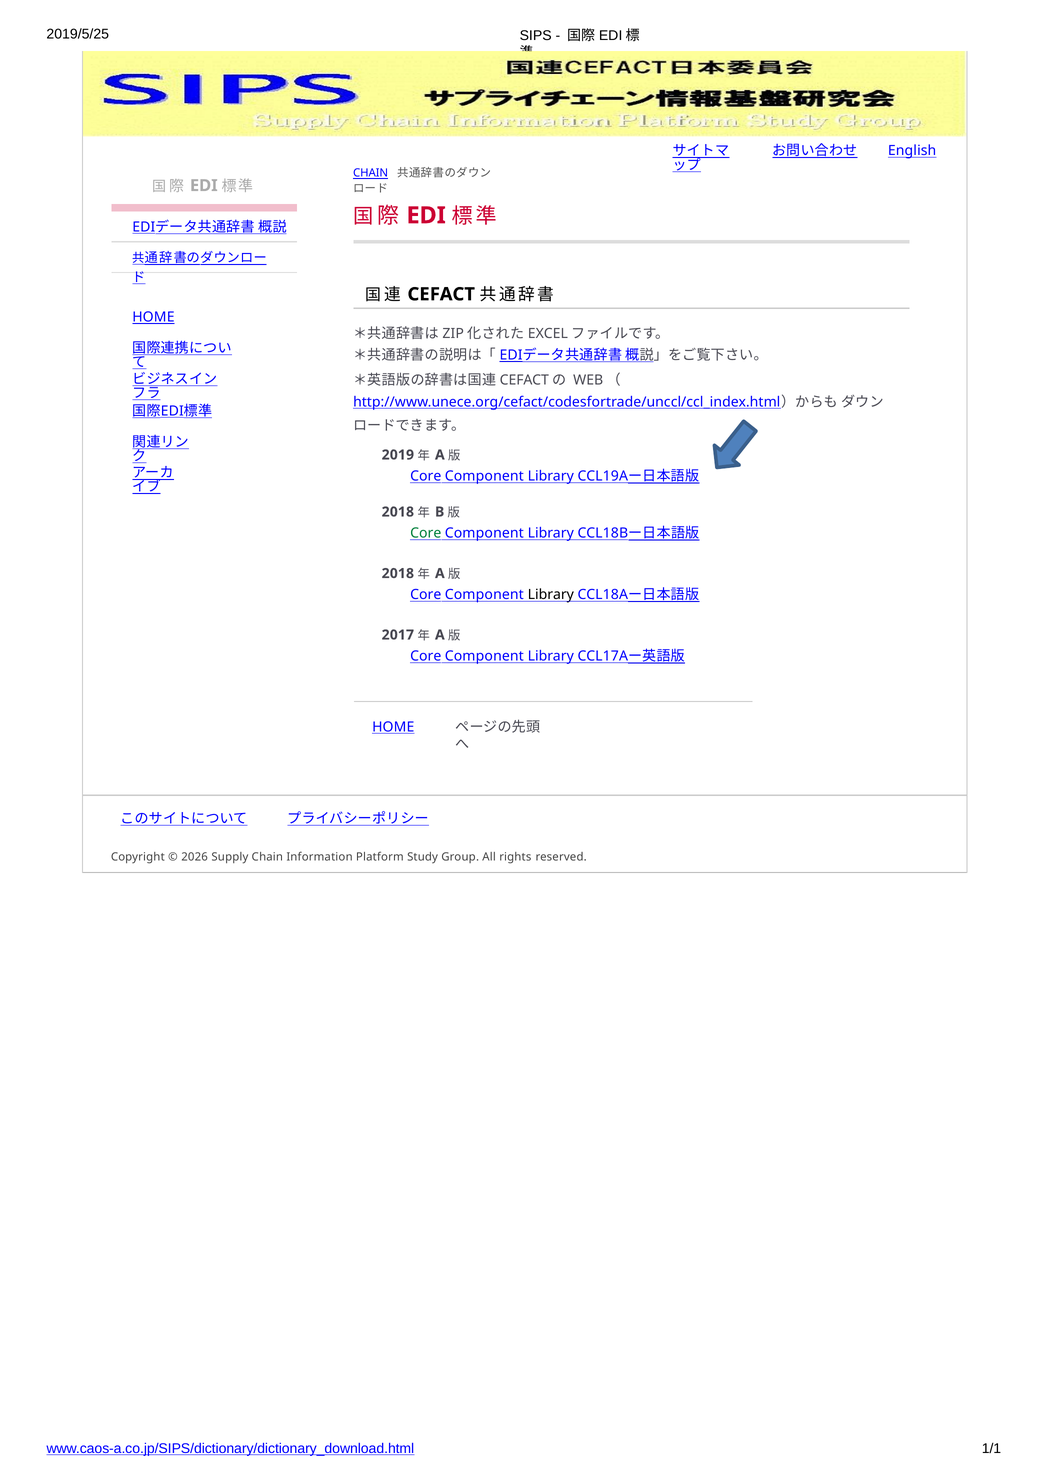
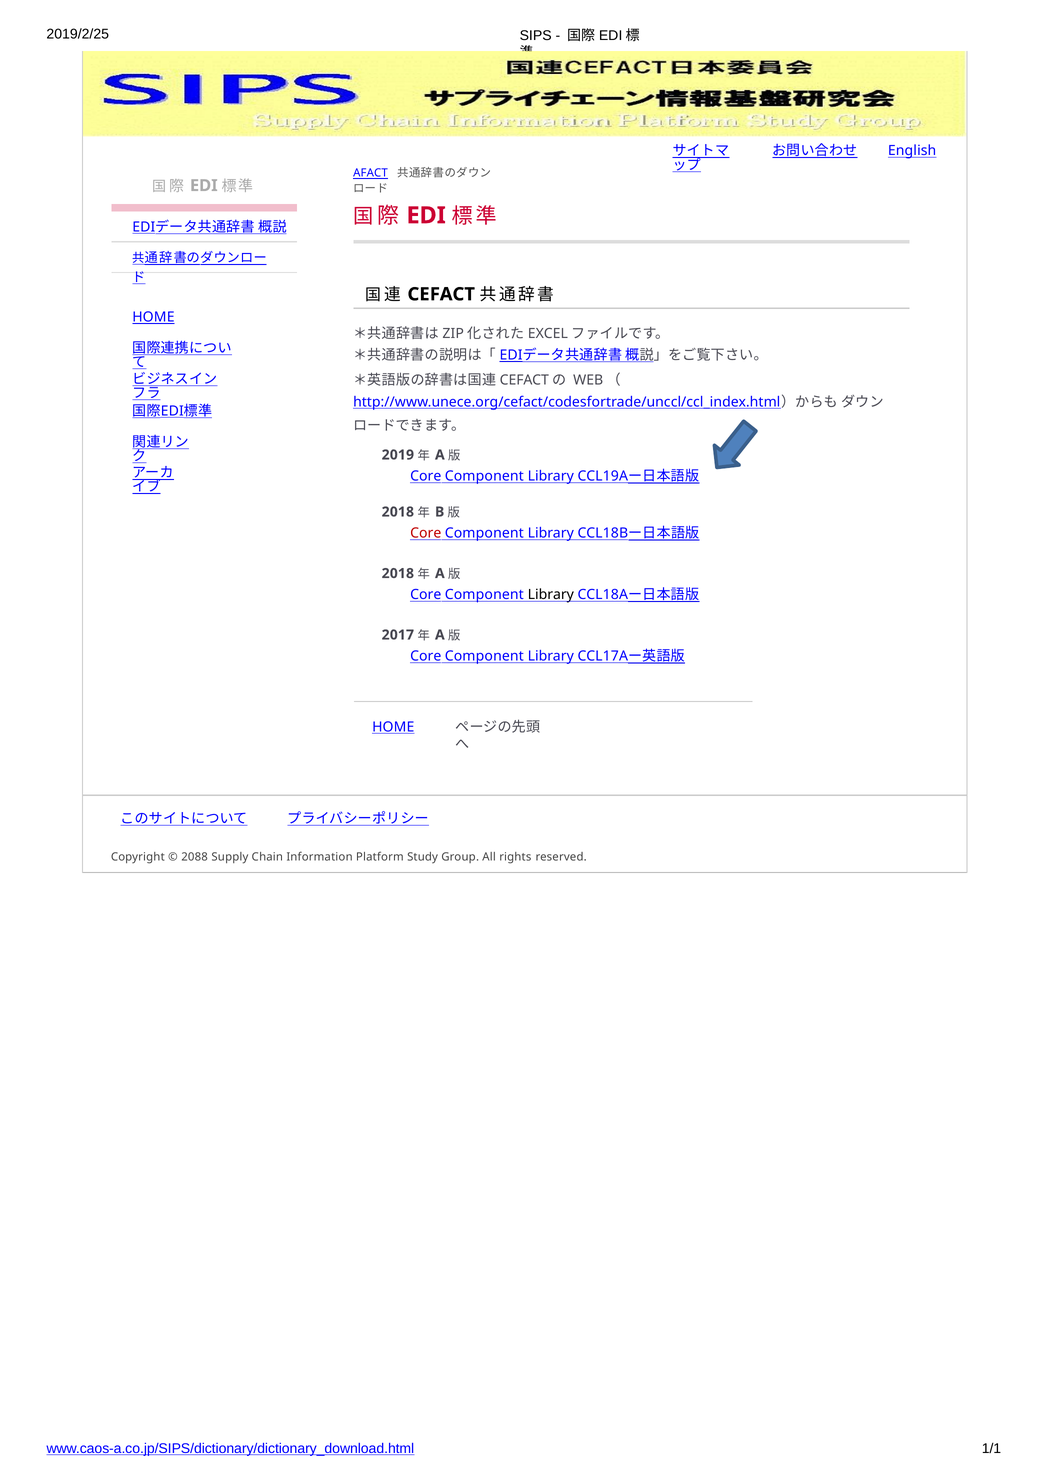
2019/5/25: 2019/5/25 -> 2019/2/25
CHAIN at (371, 173): CHAIN -> AFACT
Core at (426, 533) colour: green -> red
2026: 2026 -> 2088
